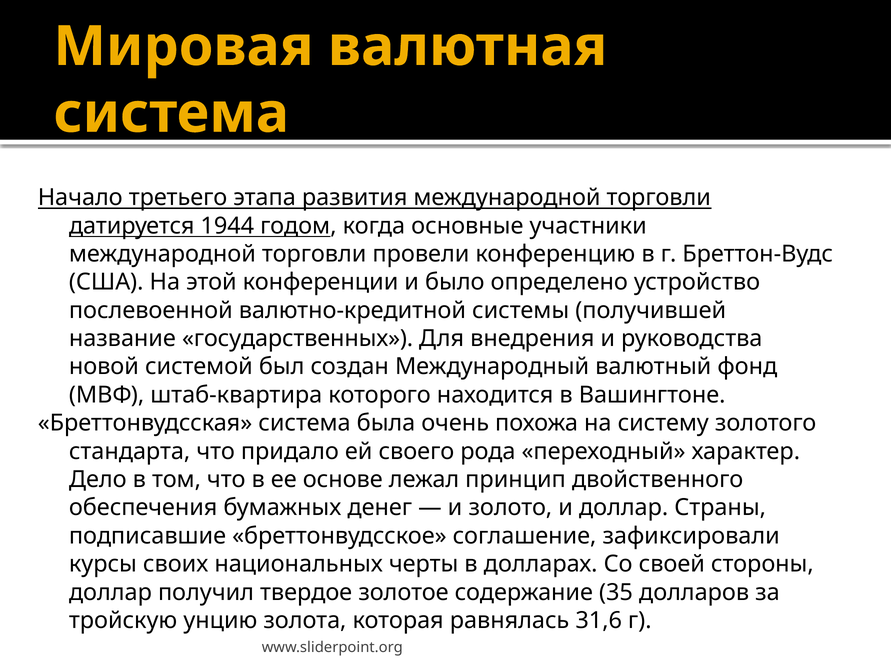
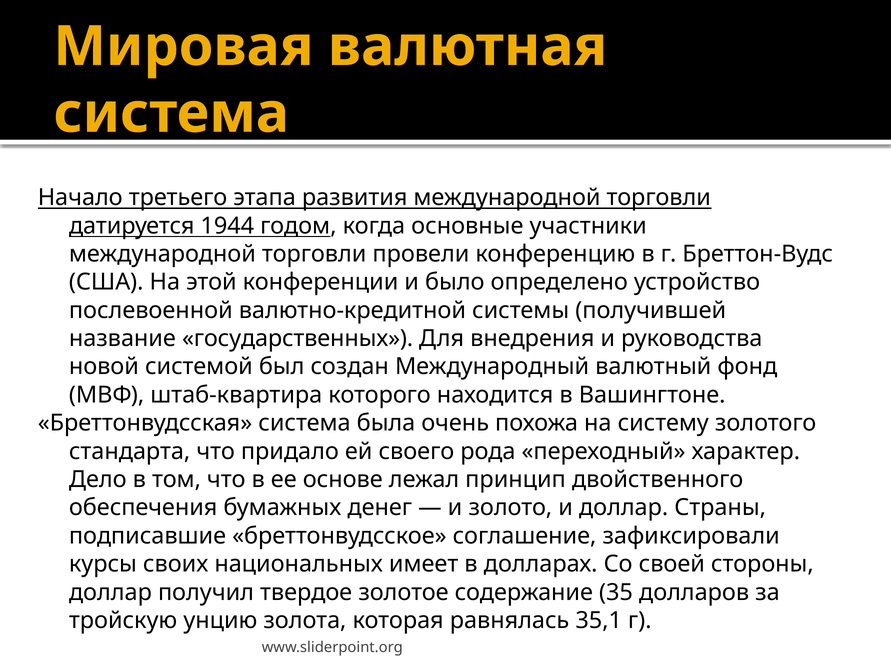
черты: черты -> имеет
31,6: 31,6 -> 35,1
